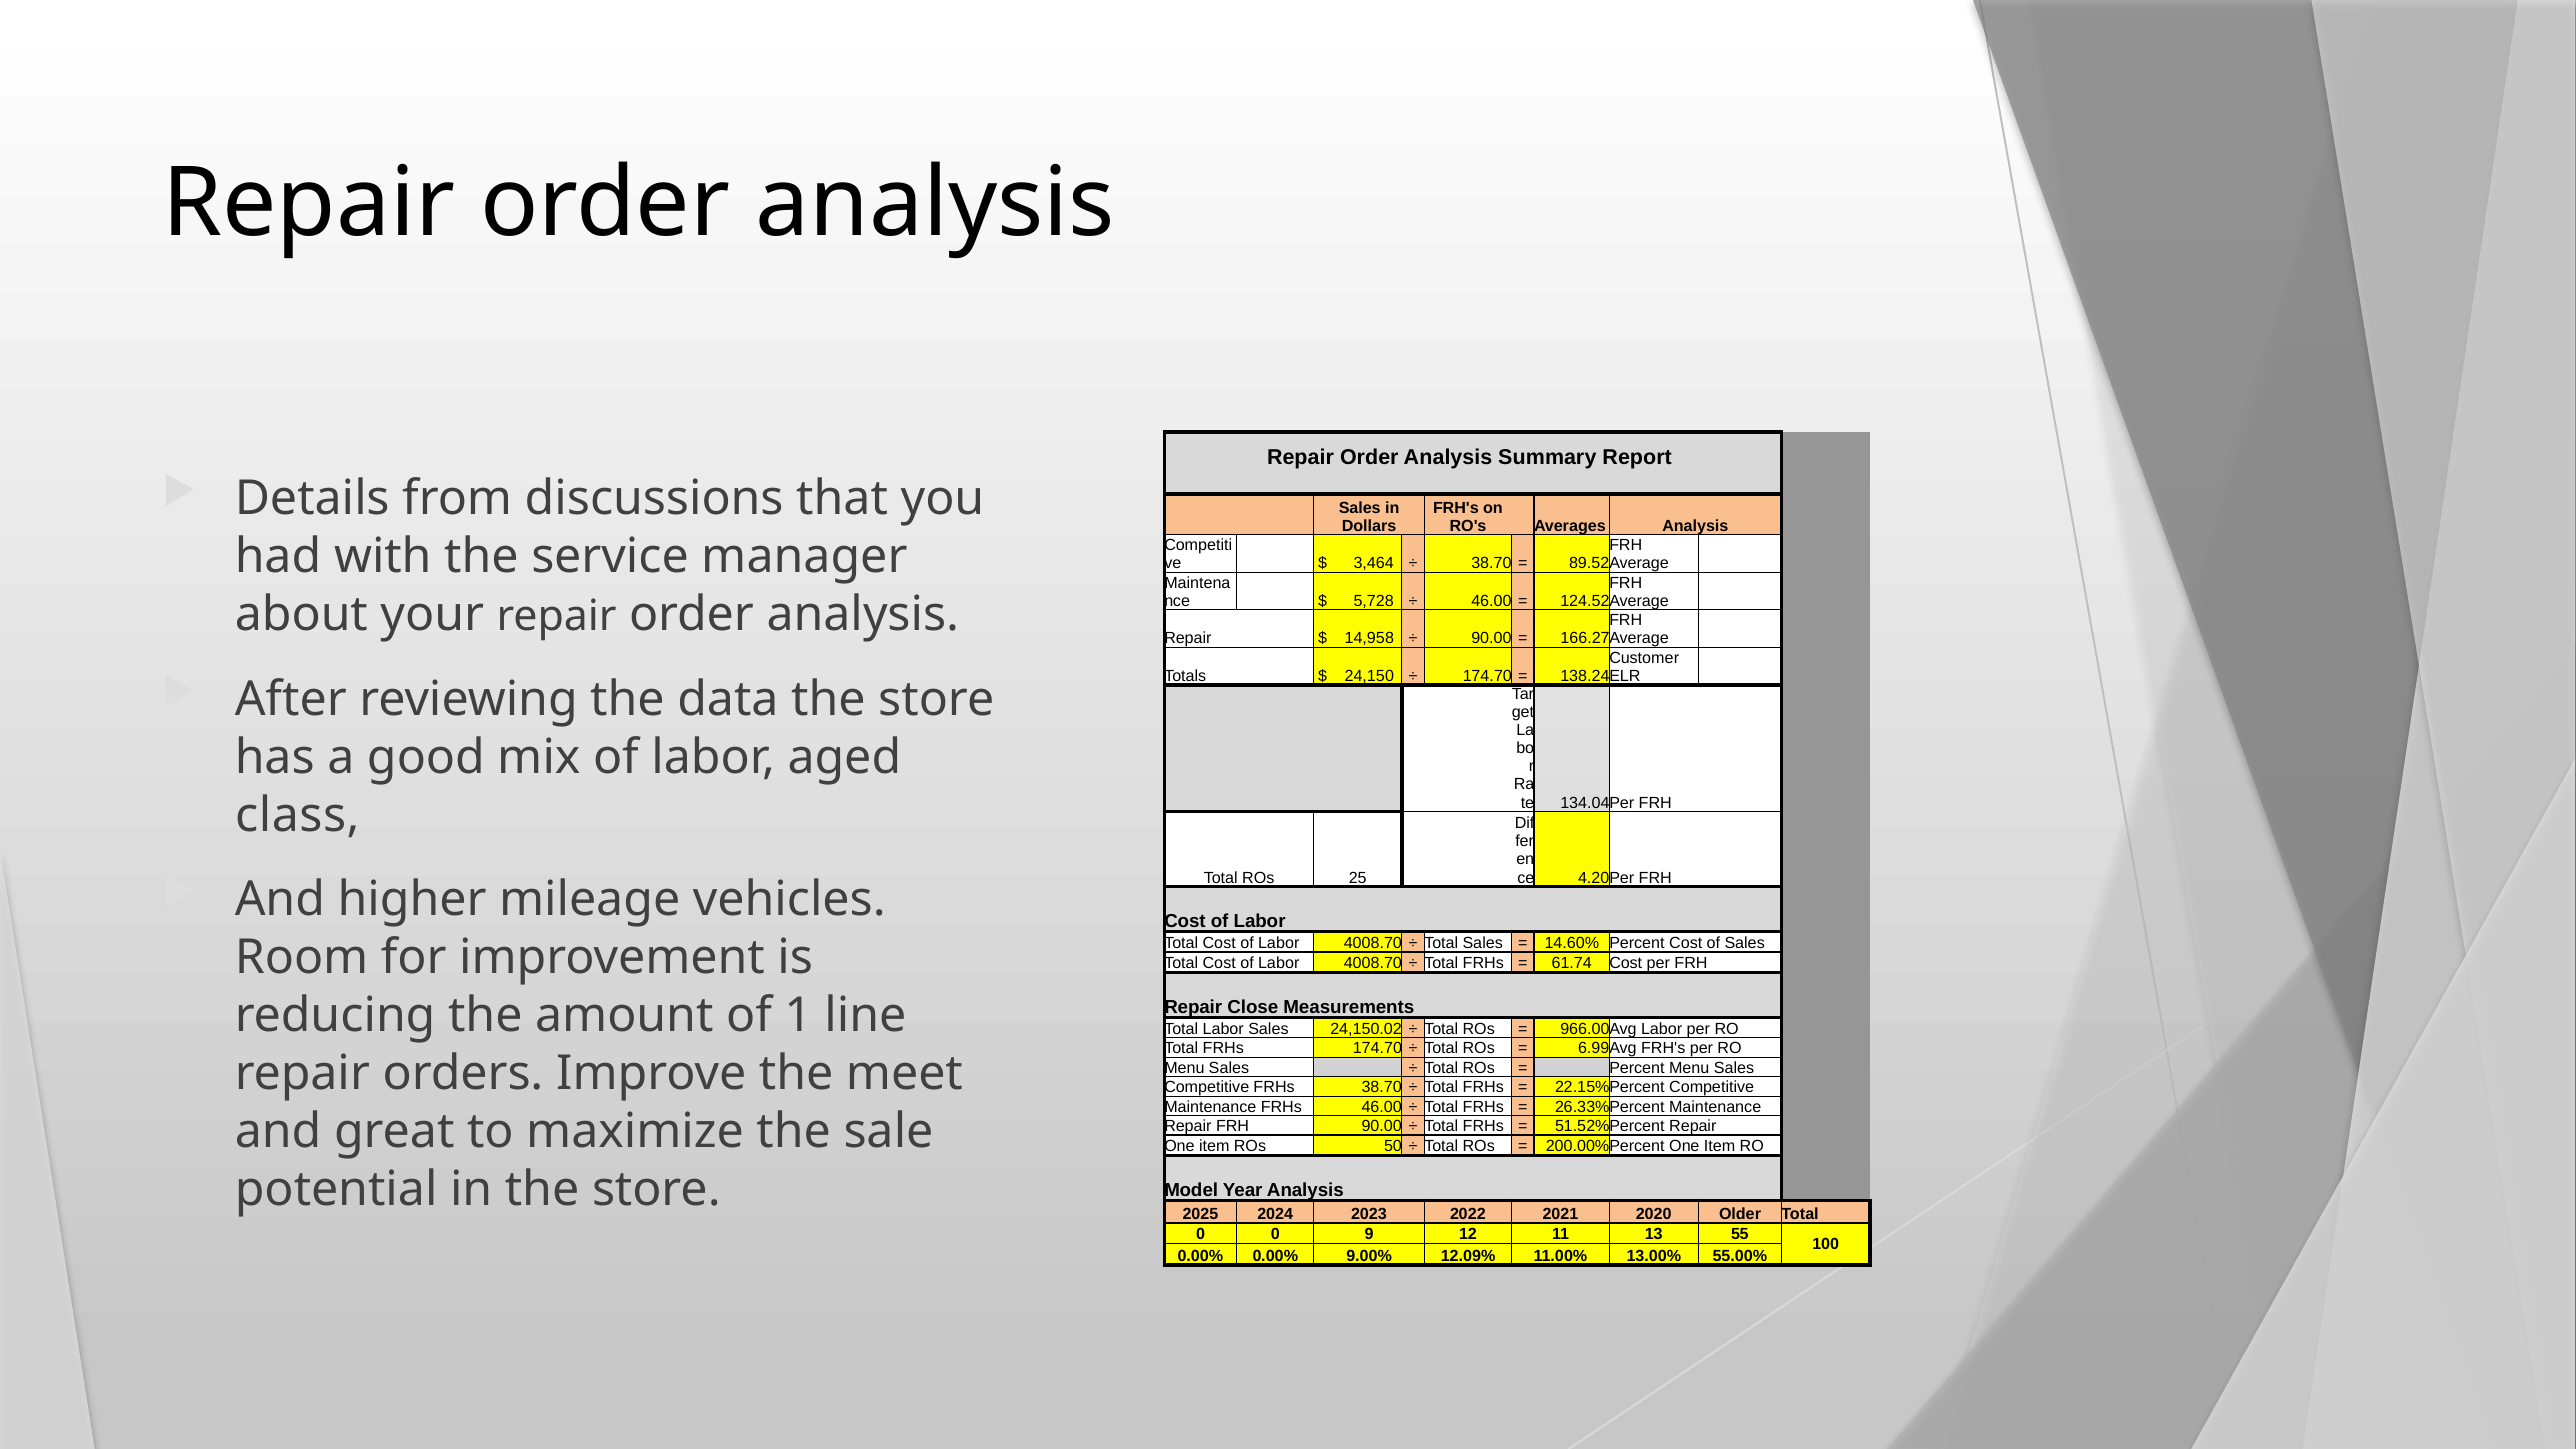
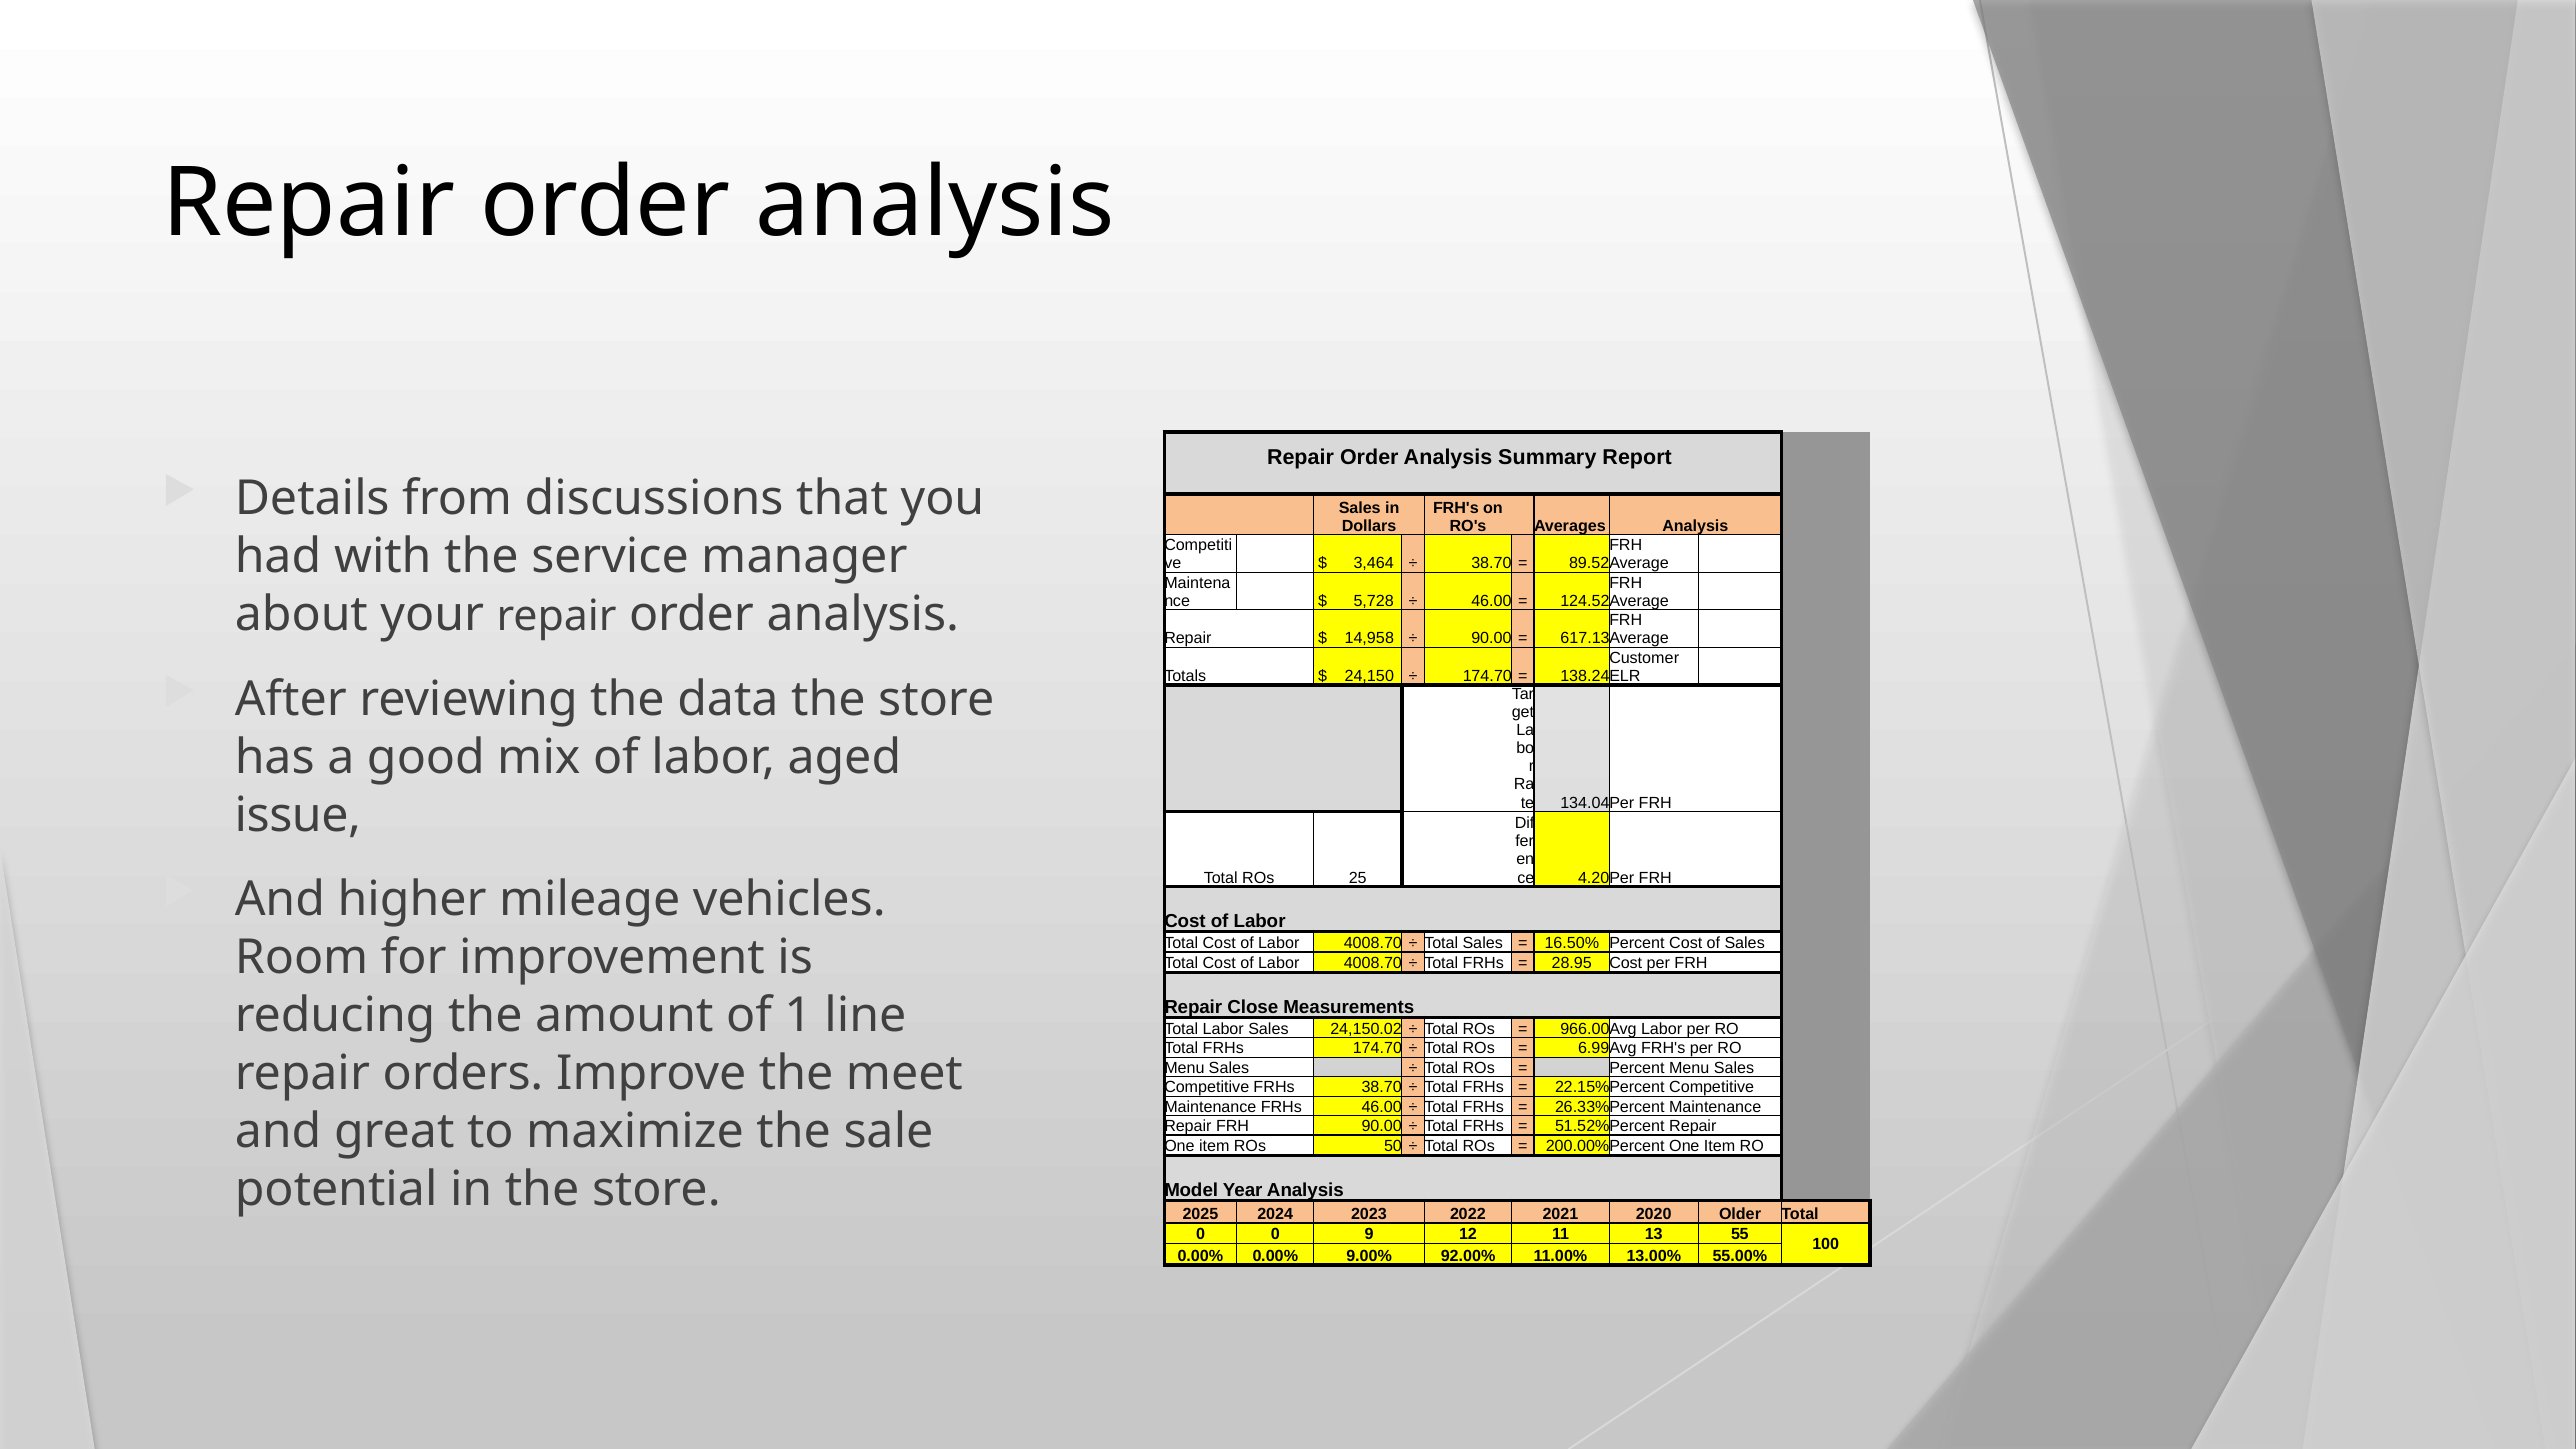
166.27: 166.27 -> 617.13
class: class -> issue
14.60%: 14.60% -> 16.50%
61.74: 61.74 -> 28.95
12.09%: 12.09% -> 92.00%
